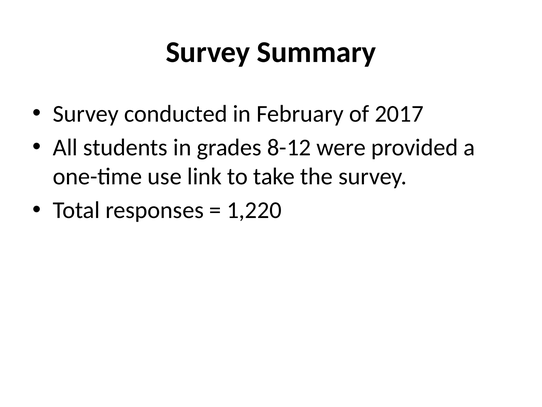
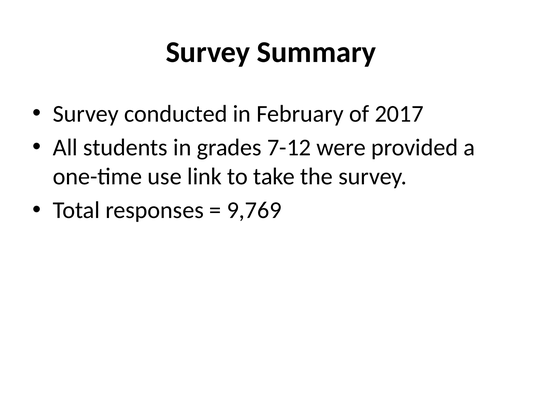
8-12: 8-12 -> 7-12
1,220: 1,220 -> 9,769
